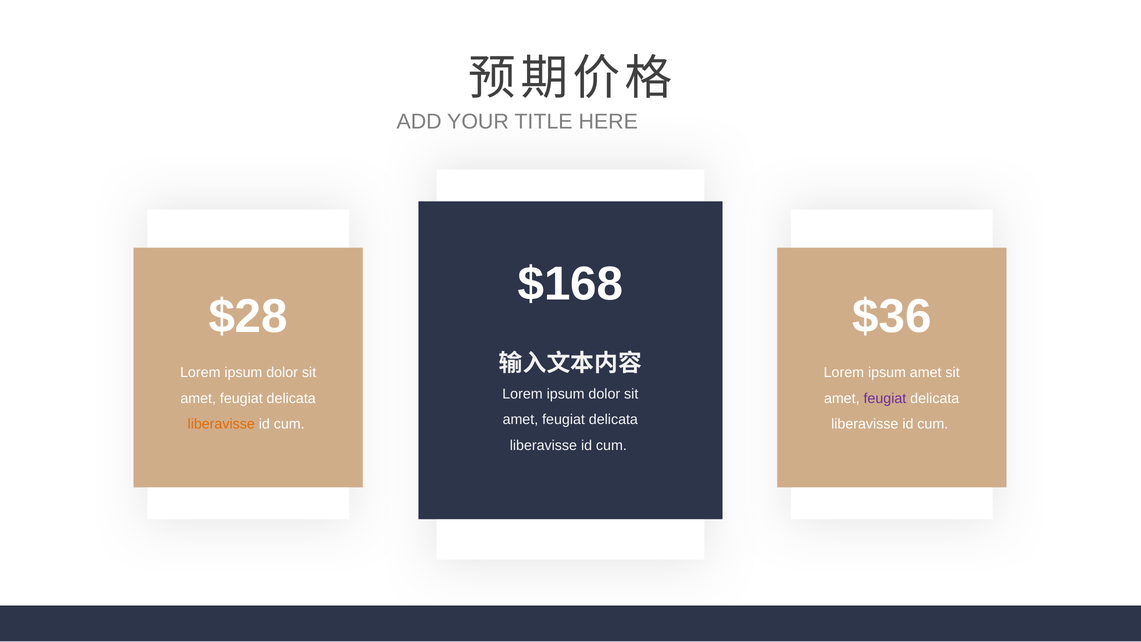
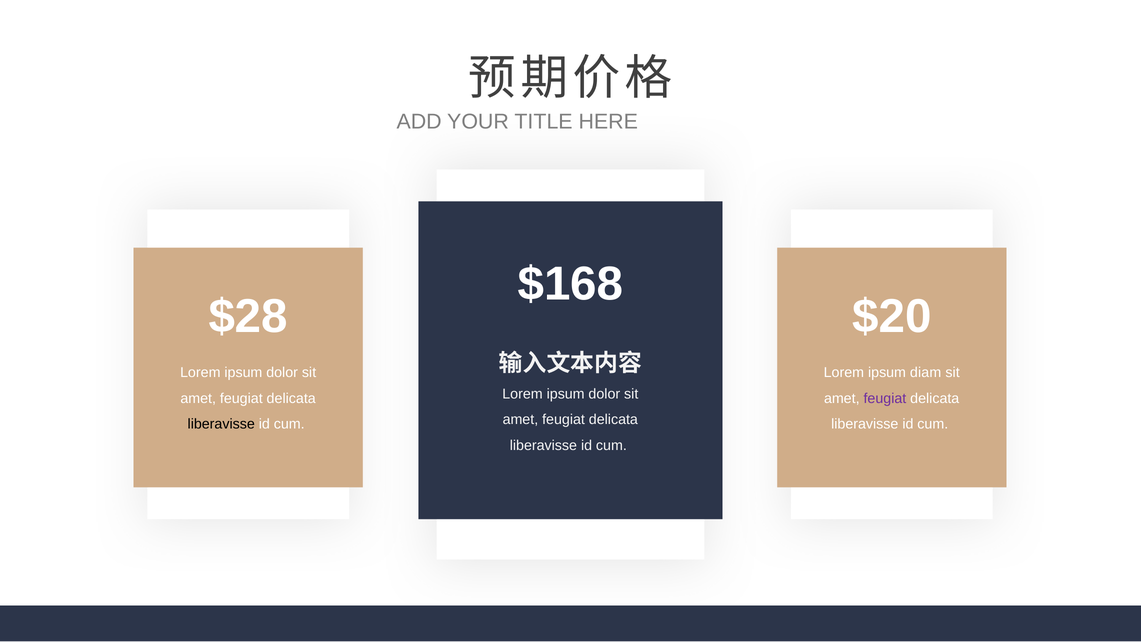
$36: $36 -> $20
ipsum amet: amet -> diam
liberavisse at (221, 424) colour: orange -> black
